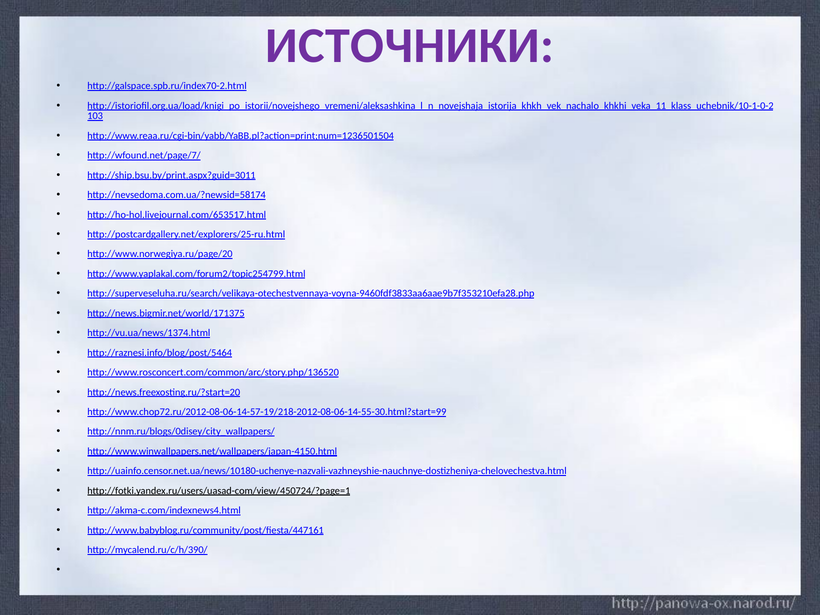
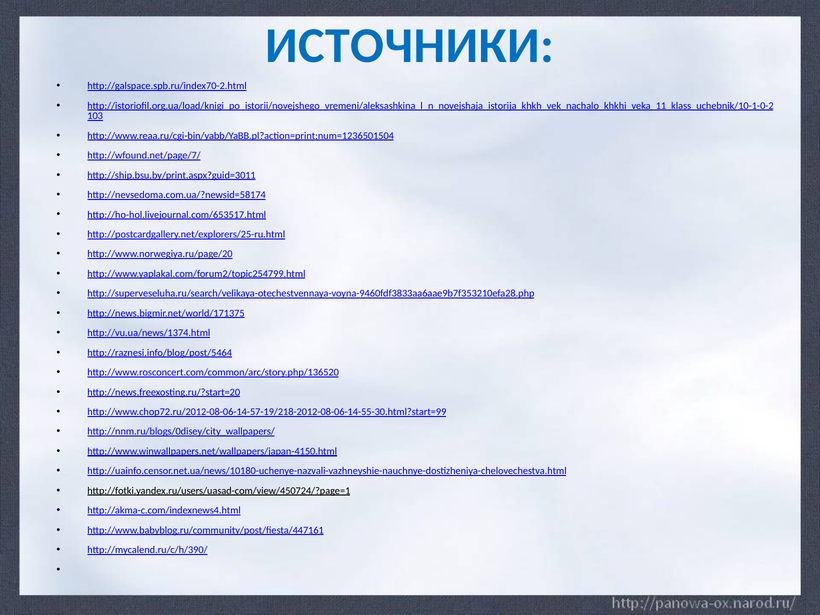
ИСТОЧНИКИ colour: purple -> blue
